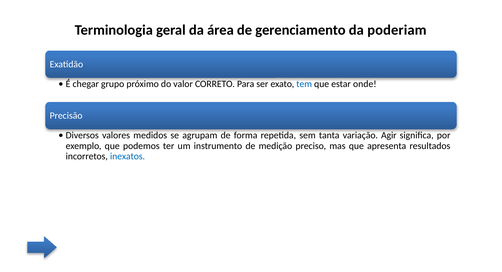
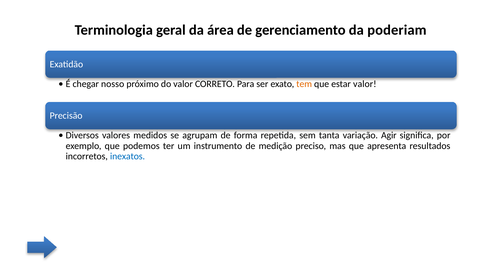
grupo: grupo -> nosso
tem colour: blue -> orange
estar onde: onde -> valor
